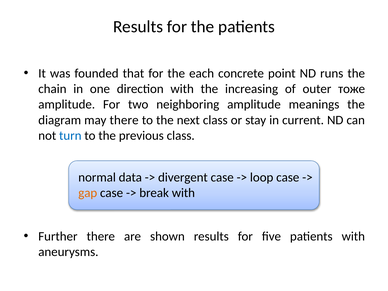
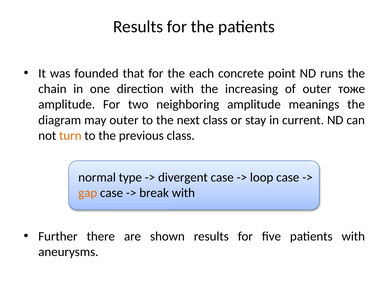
may there: there -> outer
turn colour: blue -> orange
data: data -> type
